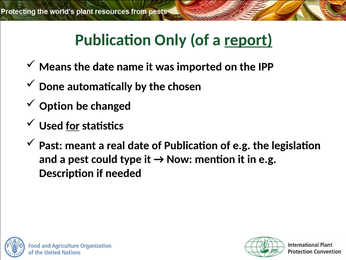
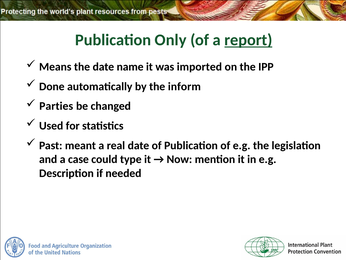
chosen: chosen -> inform
Option: Option -> Parties
for underline: present -> none
pest: pest -> case
